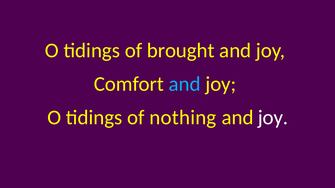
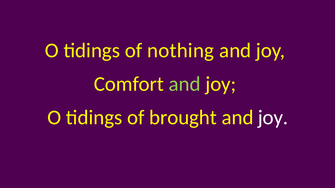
brought: brought -> nothing
and at (185, 84) colour: light blue -> light green
nothing: nothing -> brought
